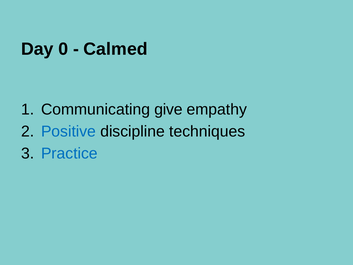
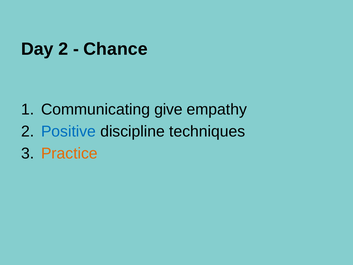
Day 0: 0 -> 2
Calmed: Calmed -> Chance
Practice colour: blue -> orange
